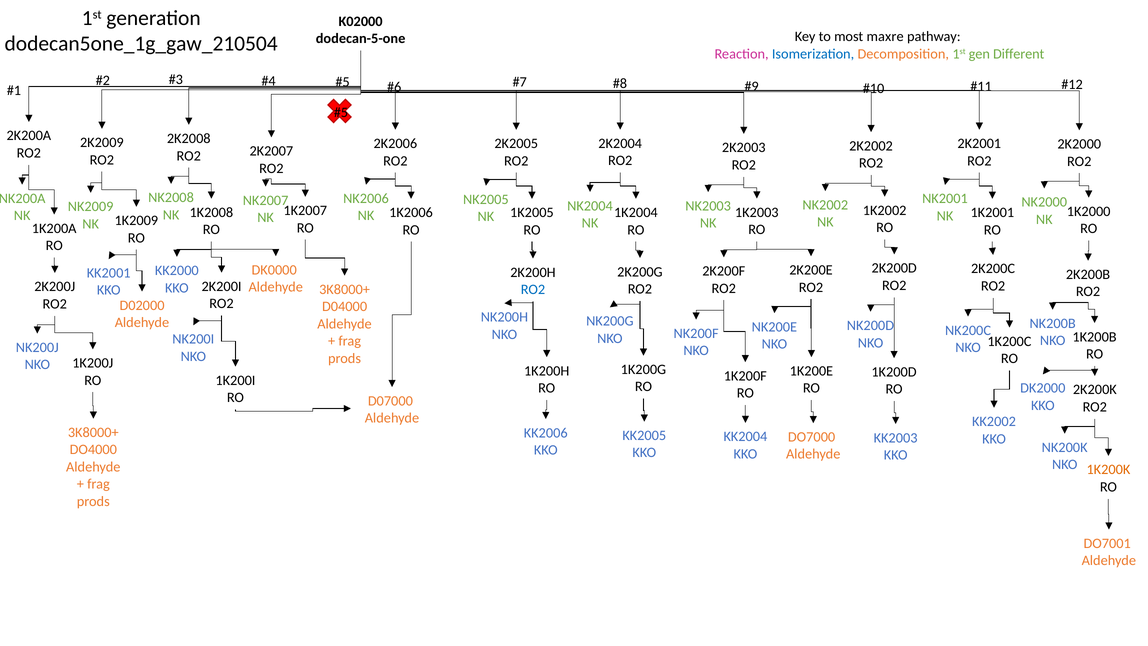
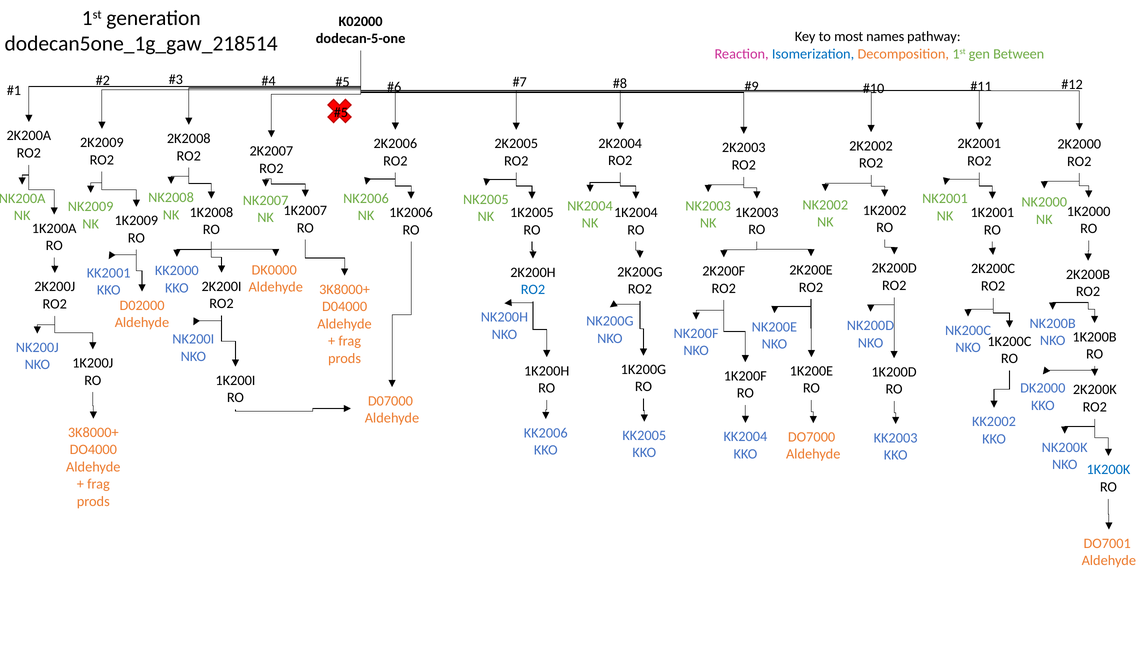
maxre: maxre -> names
dodecan5one_1g_gaw_210504: dodecan5one_1g_gaw_210504 -> dodecan5one_1g_gaw_218514
Different: Different -> Between
1K200K colour: orange -> blue
